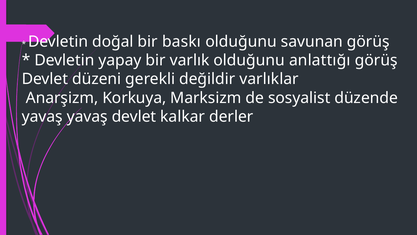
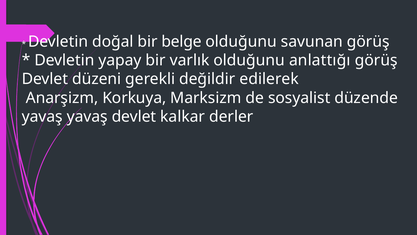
baskı: baskı -> belge
varlıklar: varlıklar -> edilerek
